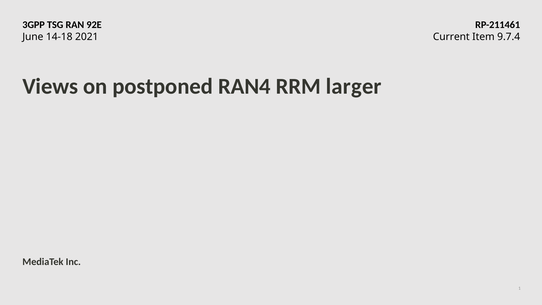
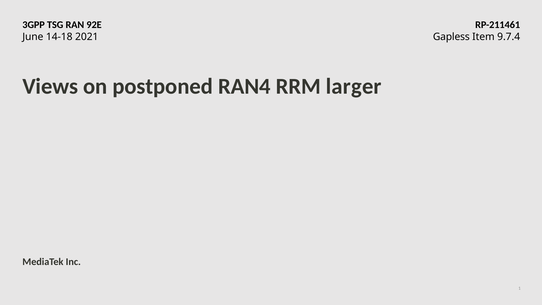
Current: Current -> Gapless
